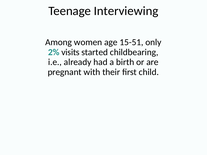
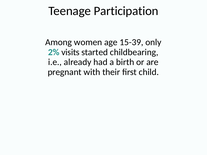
Interviewing: Interviewing -> Participation
15-51: 15-51 -> 15-39
